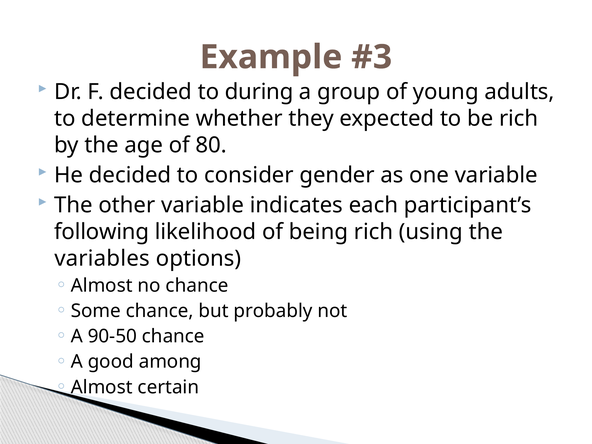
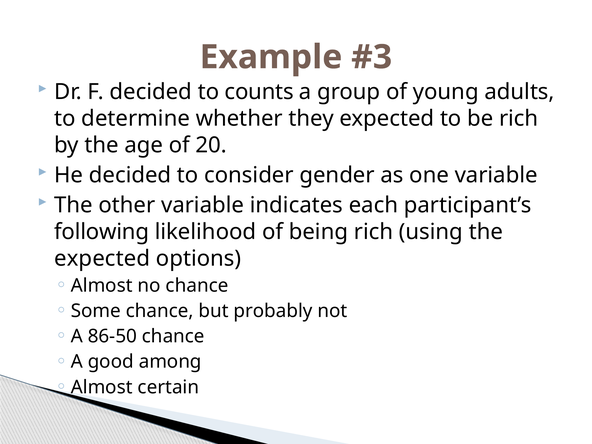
during: during -> counts
80: 80 -> 20
variables at (102, 258): variables -> expected
90-50: 90-50 -> 86-50
